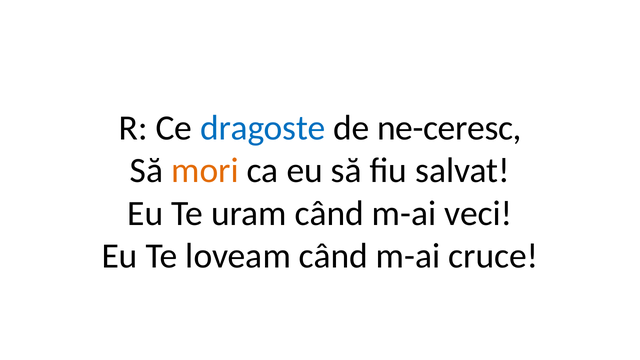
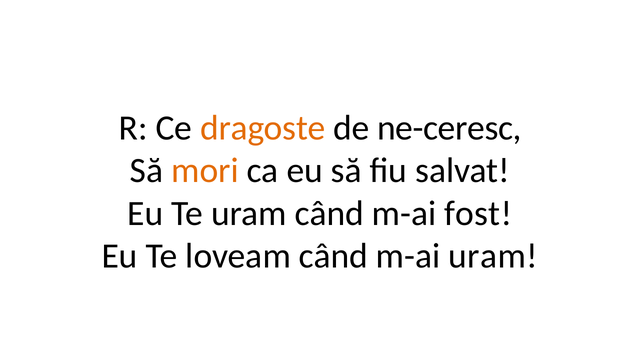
dragoste colour: blue -> orange
veci: veci -> fost
m-ai cruce: cruce -> uram
